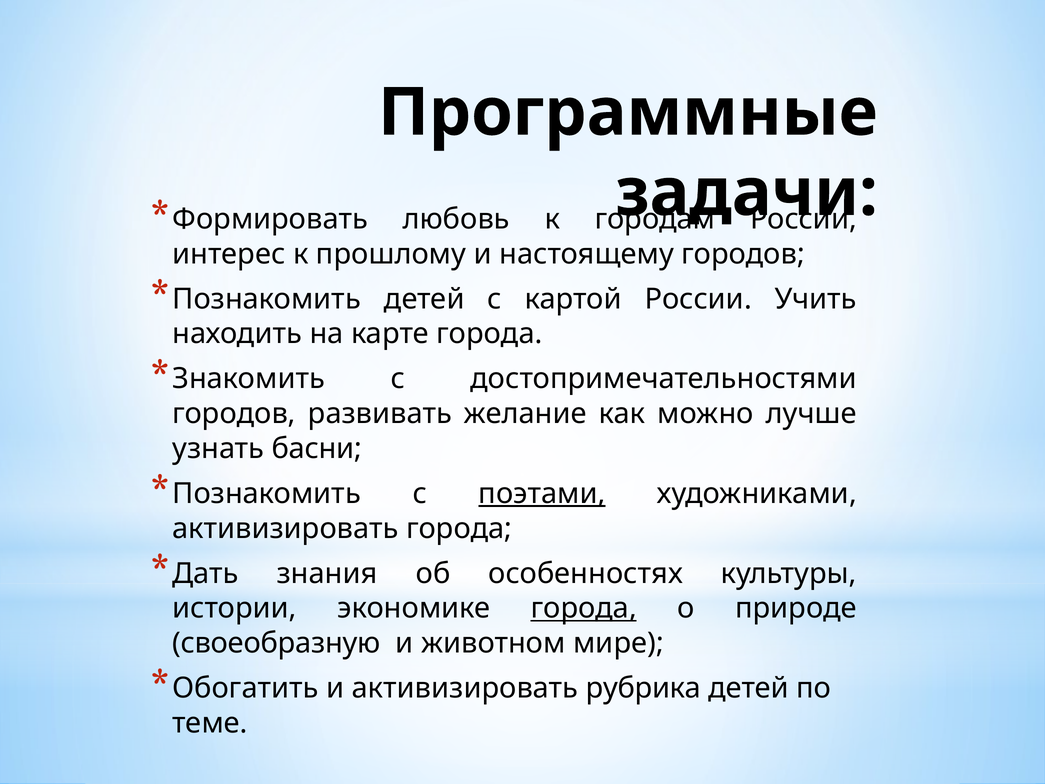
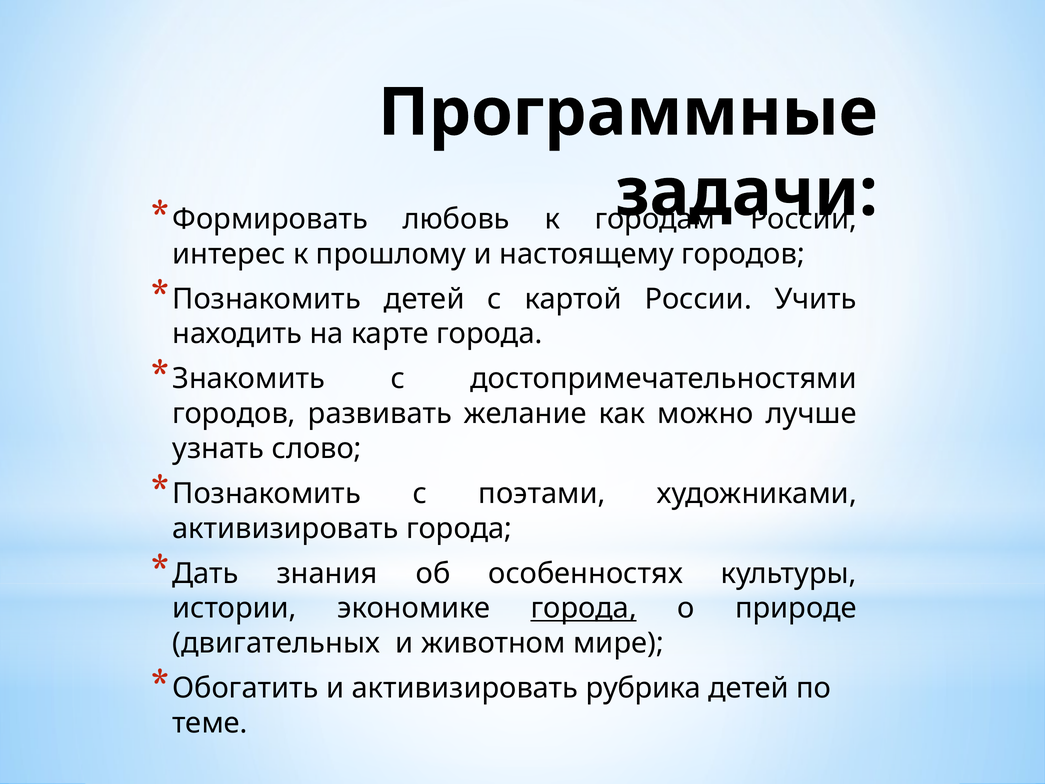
басни: басни -> слово
поэтами underline: present -> none
своеобразную: своеобразную -> двигательных
